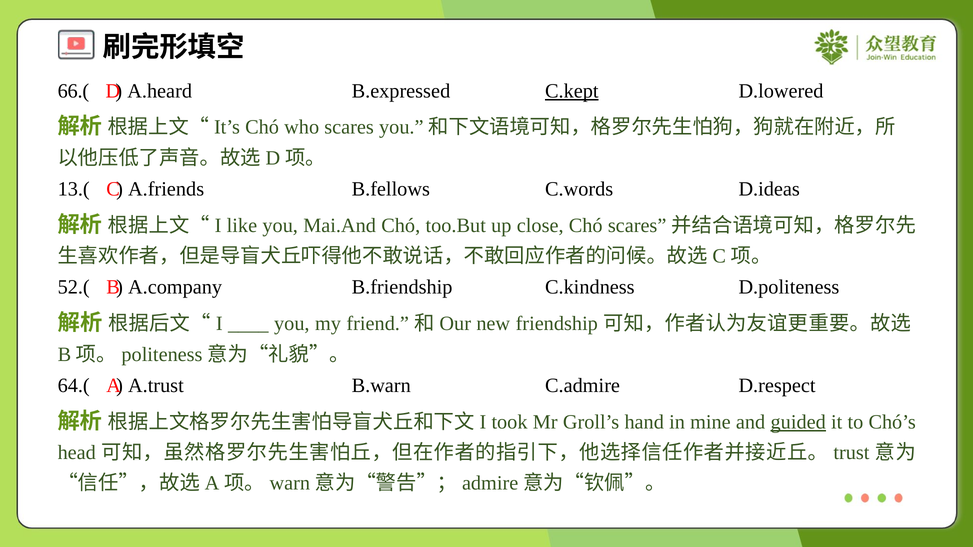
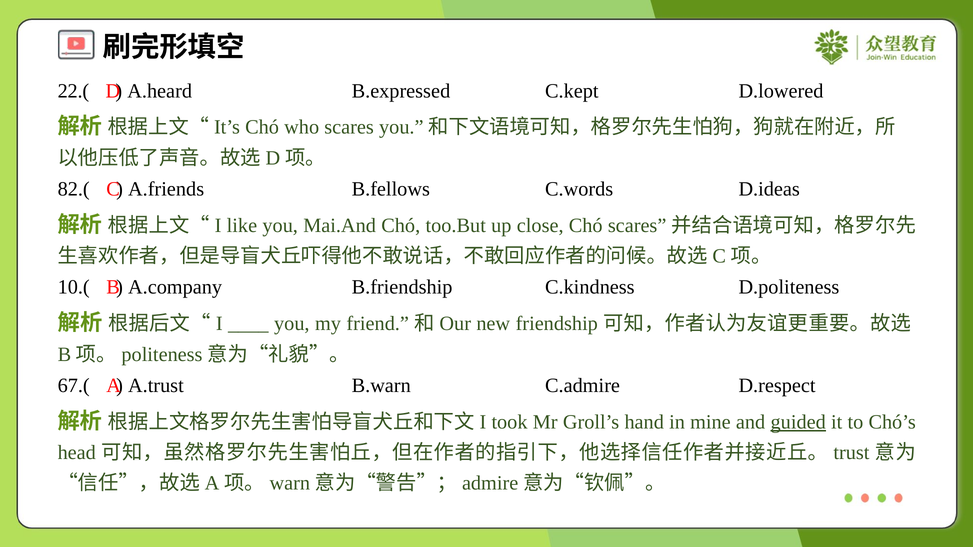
66.(: 66.( -> 22.(
C.kept underline: present -> none
13.(: 13.( -> 82.(
52.(: 52.( -> 10.(
64.(: 64.( -> 67.(
